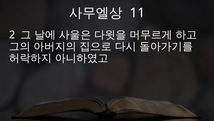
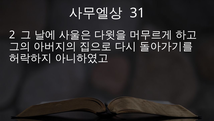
11: 11 -> 31
